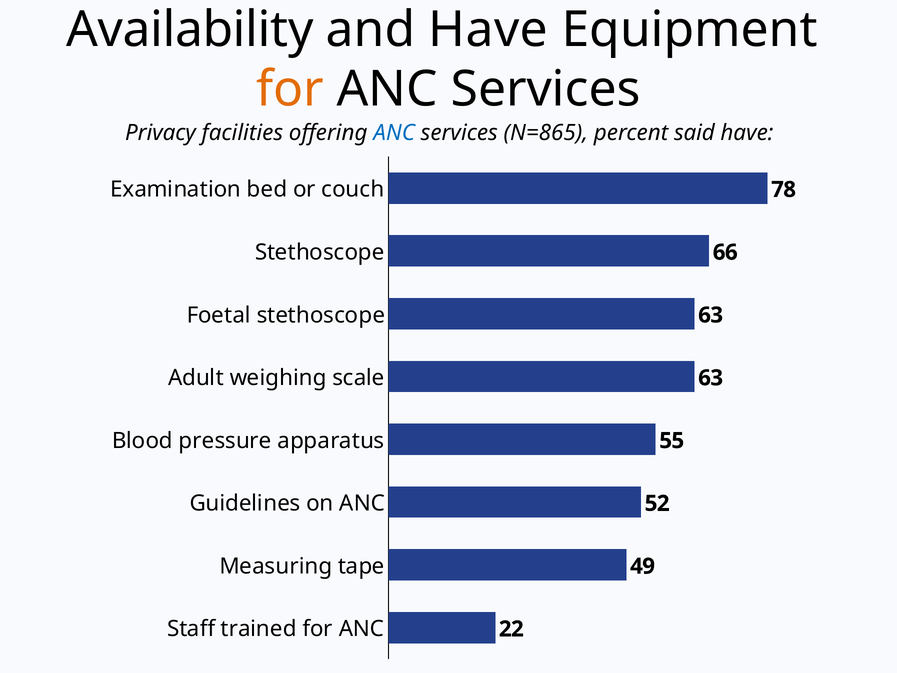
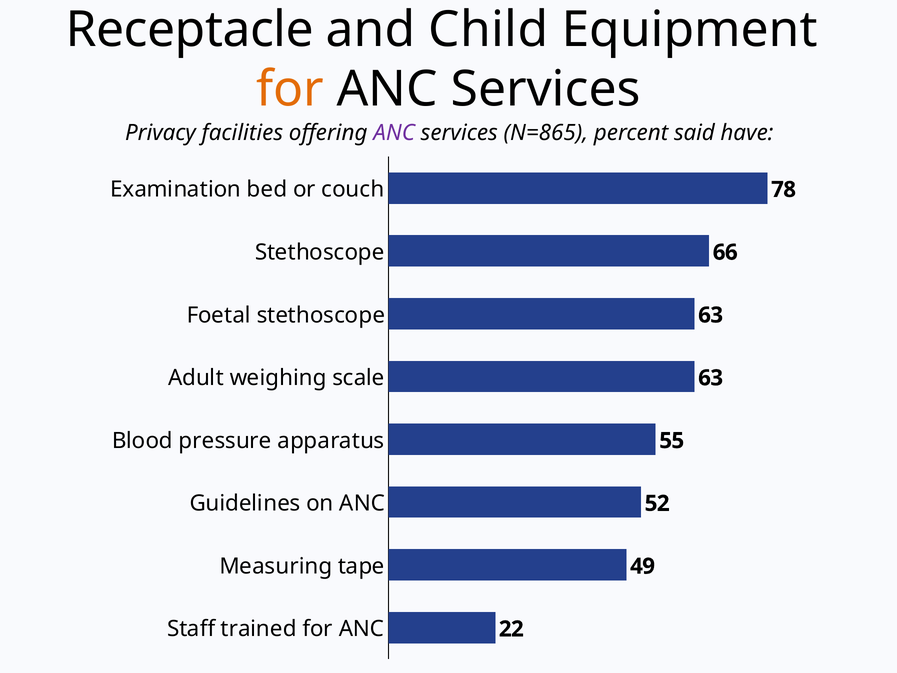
Availability: Availability -> Receptacle
and Have: Have -> Child
ANC at (394, 133) colour: blue -> purple
